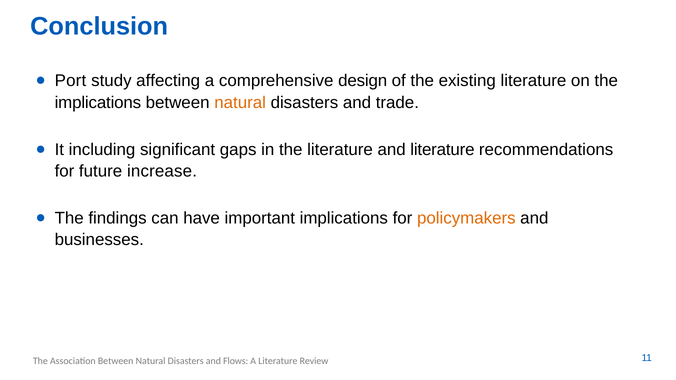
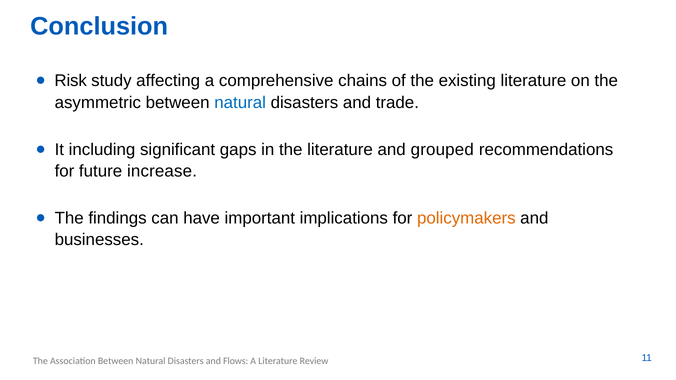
Port: Port -> Risk
design: design -> chains
implications at (98, 103): implications -> asymmetric
natural at (240, 103) colour: orange -> blue
and literature: literature -> grouped
